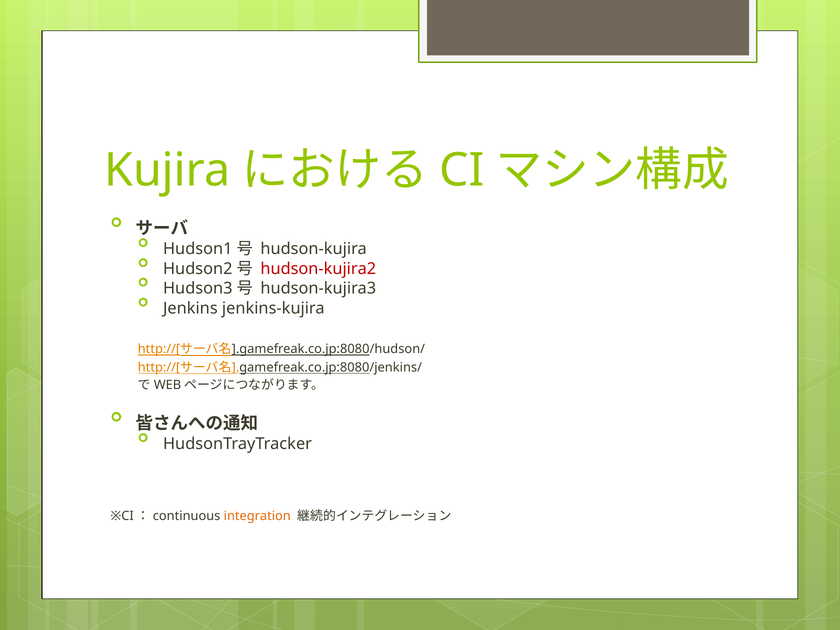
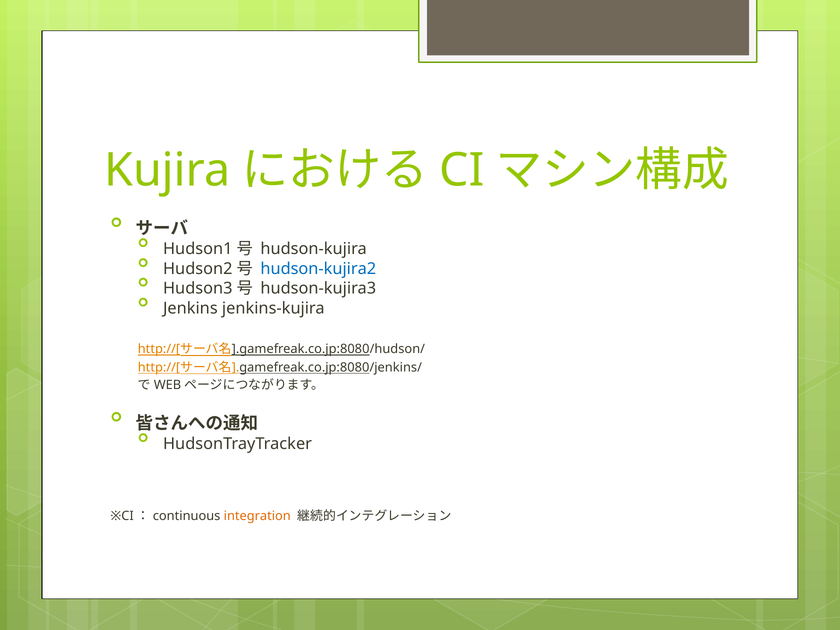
hudson-kujira2 colour: red -> blue
